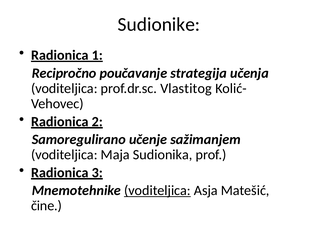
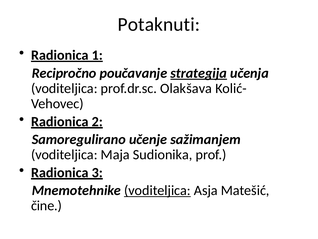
Sudionike: Sudionike -> Potaknuti
strategija underline: none -> present
Vlastitog: Vlastitog -> Olakšava
